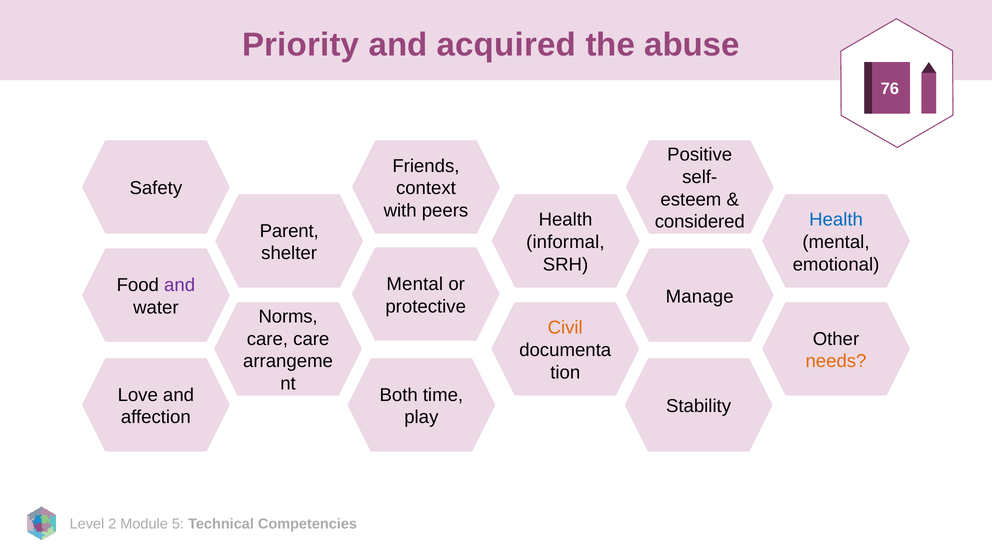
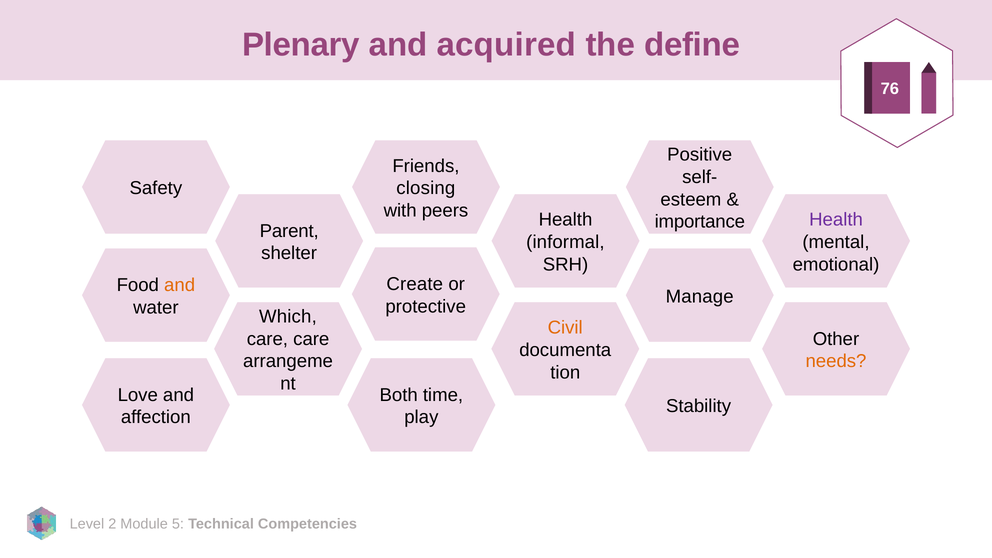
Priority: Priority -> Plenary
abuse: abuse -> define
context: context -> closing
Health at (836, 220) colour: blue -> purple
considered: considered -> importance
Mental at (415, 284): Mental -> Create
and at (180, 285) colour: purple -> orange
Norms: Norms -> Which
